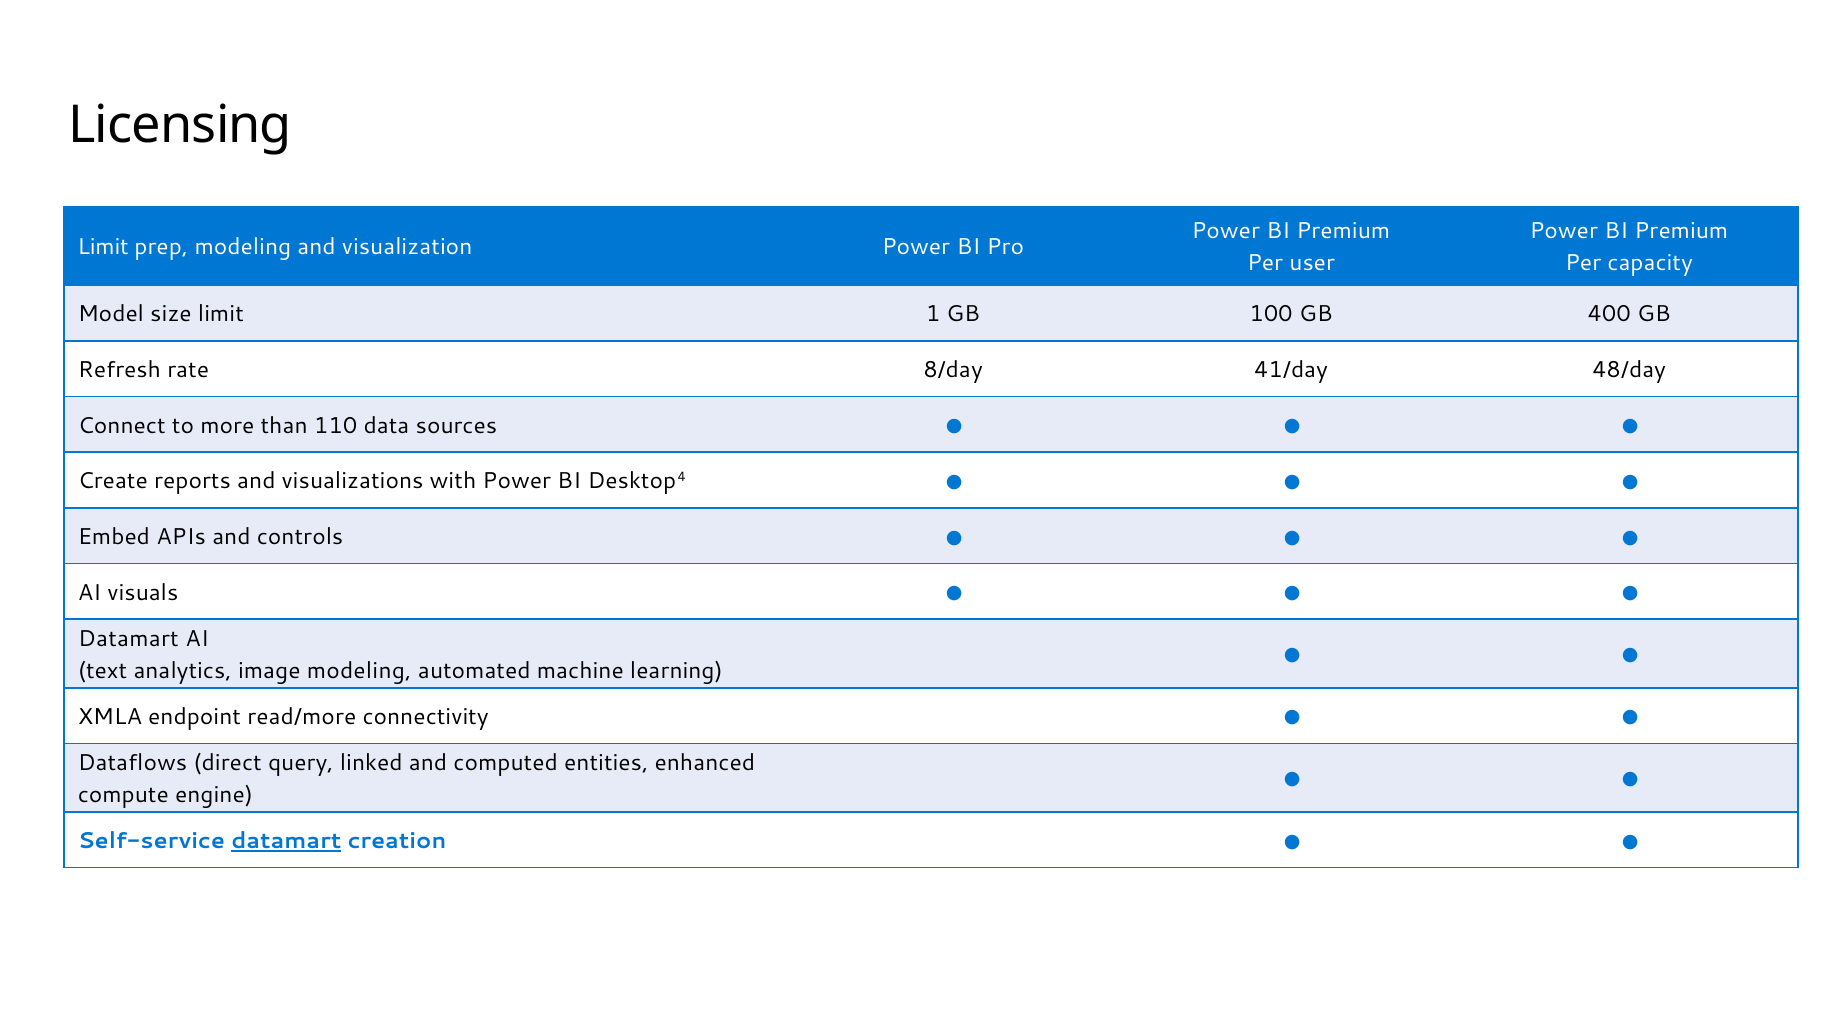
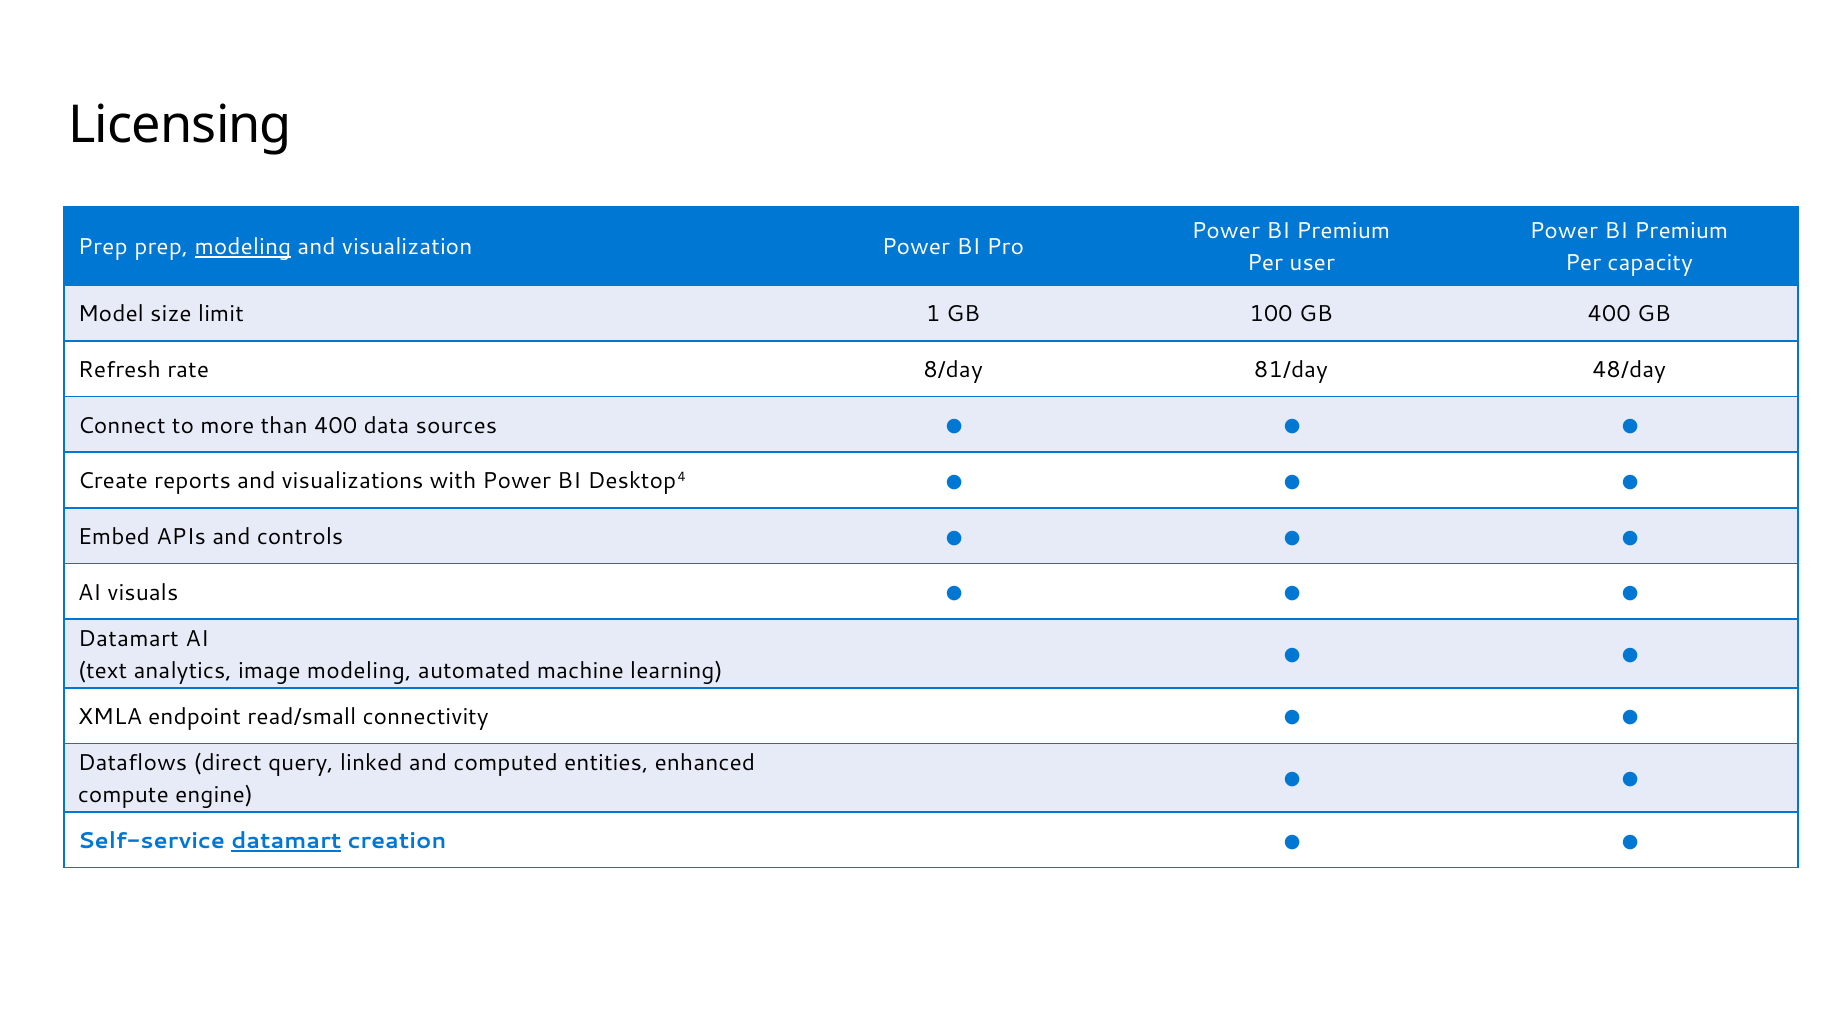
Limit at (103, 247): Limit -> Prep
modeling at (243, 247) underline: none -> present
41/day: 41/day -> 81/day
than 110: 110 -> 400
read/more: read/more -> read/small
